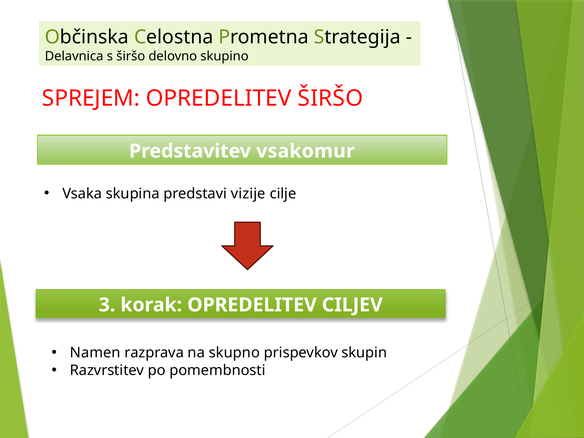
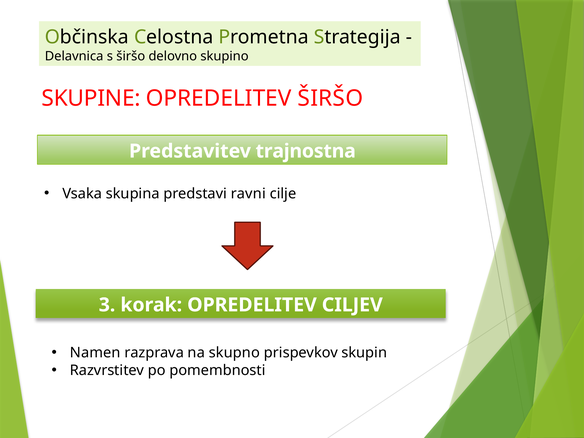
SPREJEM: SPREJEM -> SKUPINE
vsakomur: vsakomur -> trajnostna
vizije: vizije -> ravni
